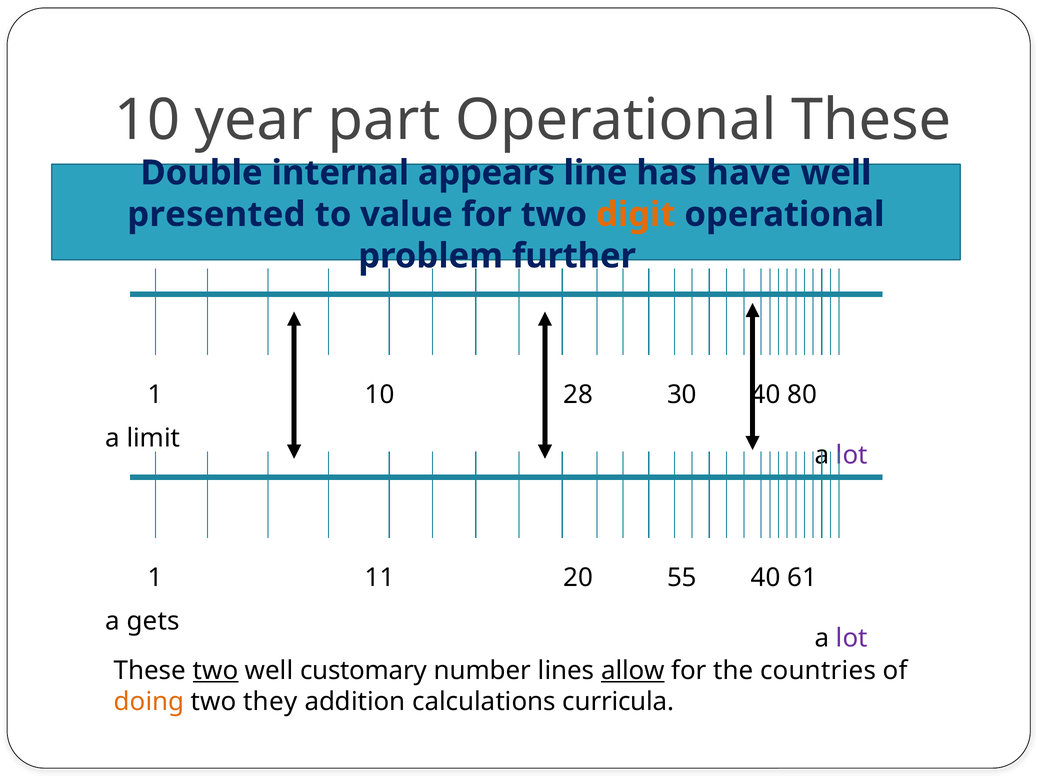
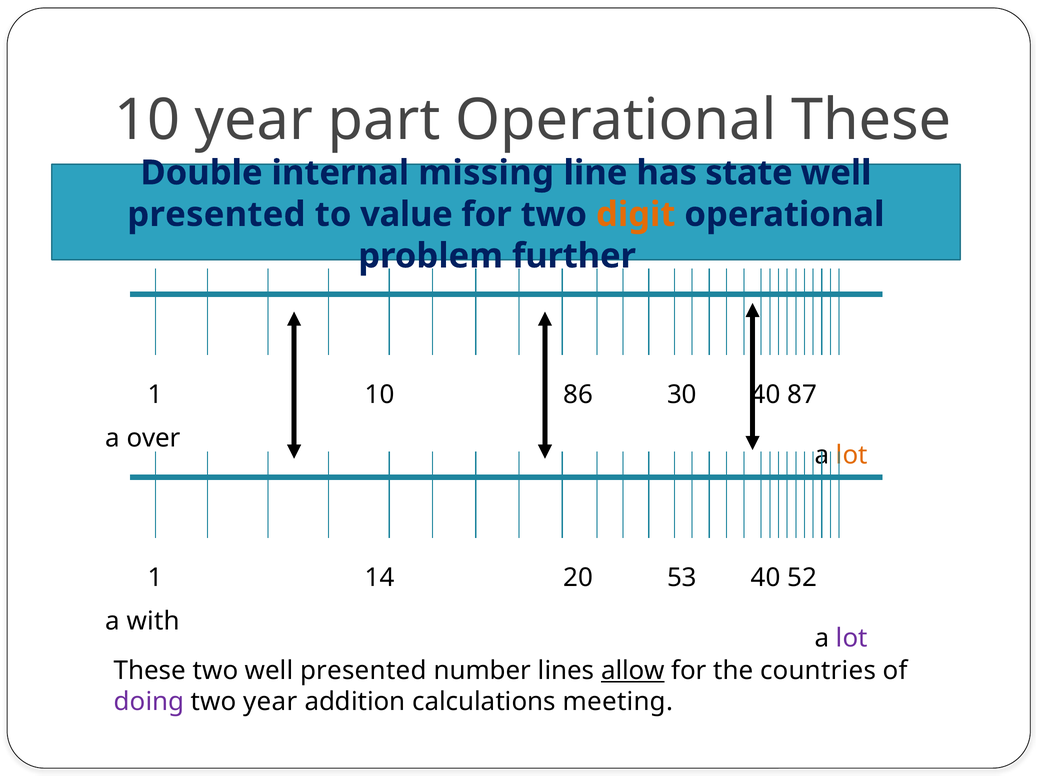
appears: appears -> missing
have: have -> state
28: 28 -> 86
80: 80 -> 87
limit: limit -> over
lot at (852, 455) colour: purple -> orange
11: 11 -> 14
55: 55 -> 53
61: 61 -> 52
gets: gets -> with
two at (216, 670) underline: present -> none
customary at (364, 670): customary -> presented
doing colour: orange -> purple
two they: they -> year
curricula: curricula -> meeting
